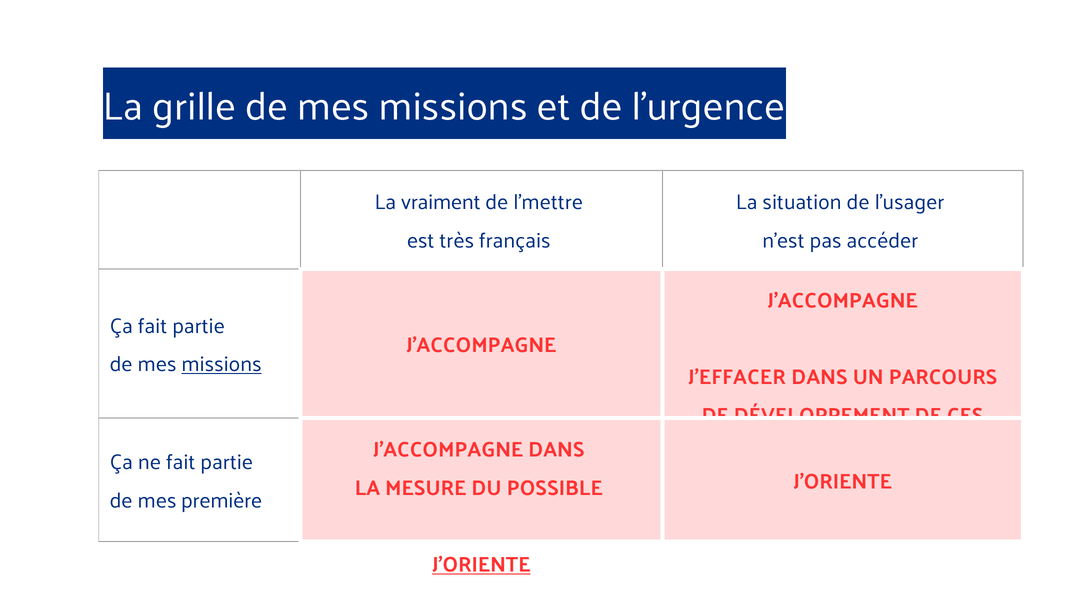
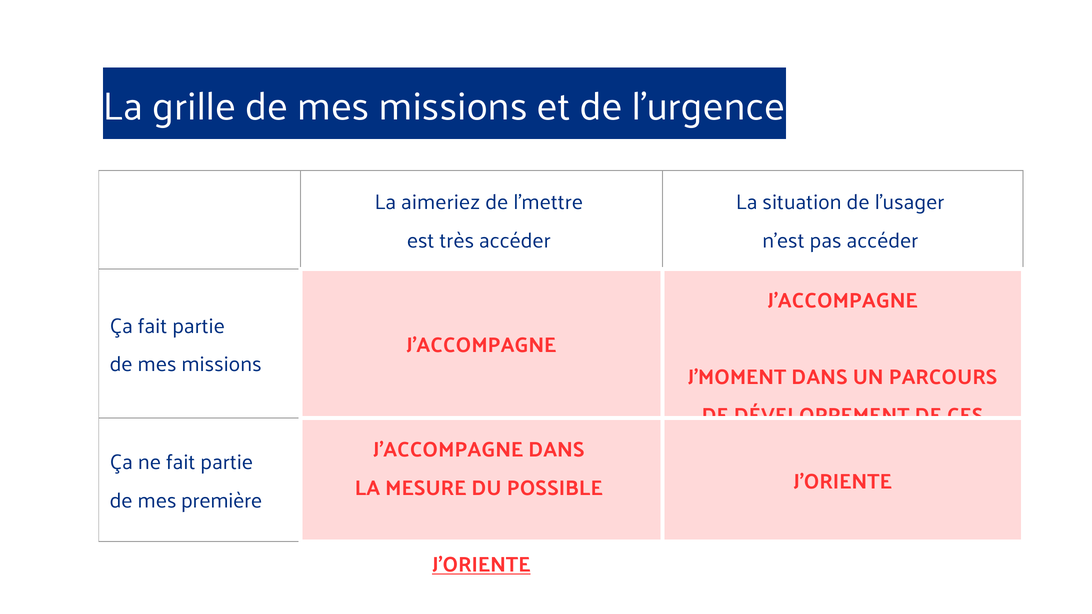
vraiment: vraiment -> aimeriez
très français: français -> accéder
missions at (222, 365) underline: present -> none
J’EFFACER: J’EFFACER -> J’MOMENT
